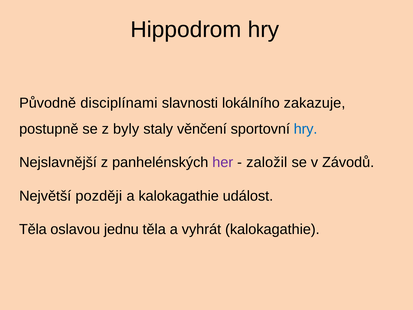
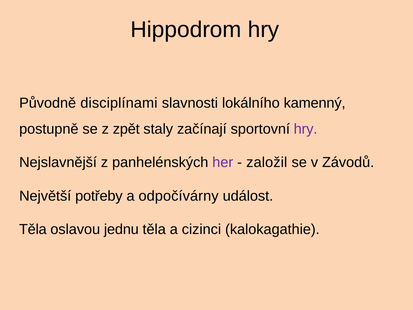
zakazuje: zakazuje -> kamenný
byly: byly -> zpět
věnčení: věnčení -> začínají
hry at (306, 129) colour: blue -> purple
později: později -> potřeby
a kalokagathie: kalokagathie -> odpočívárny
vyhrát: vyhrát -> cizinci
